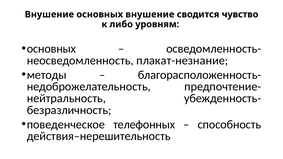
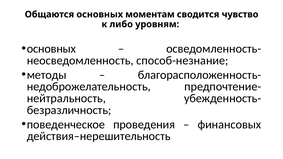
Внушение at (49, 14): Внушение -> Общаются
основных внушение: внушение -> моментам
плакат-незнание: плакат-незнание -> способ-незнание
телефонных: телефонных -> проведения
способность: способность -> финансовых
